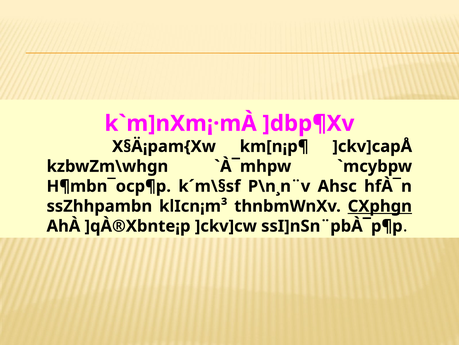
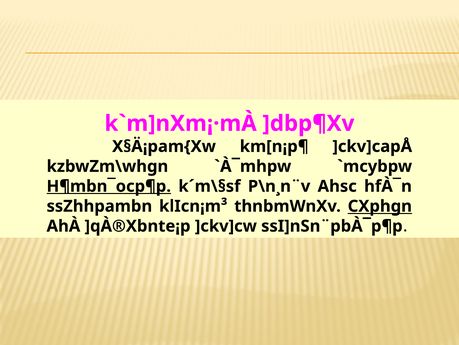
H¶mbn¯ocp¶p underline: none -> present
